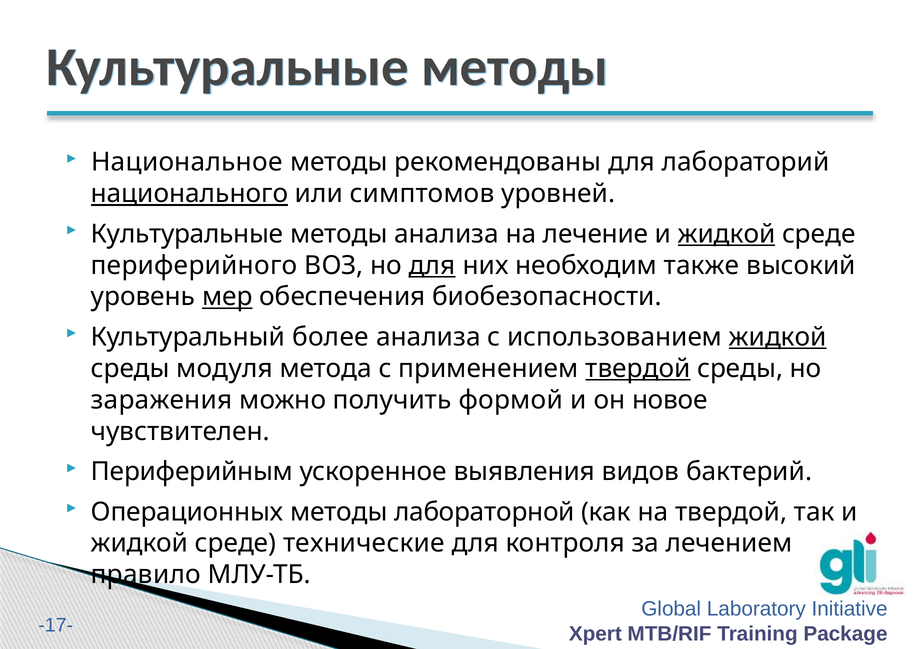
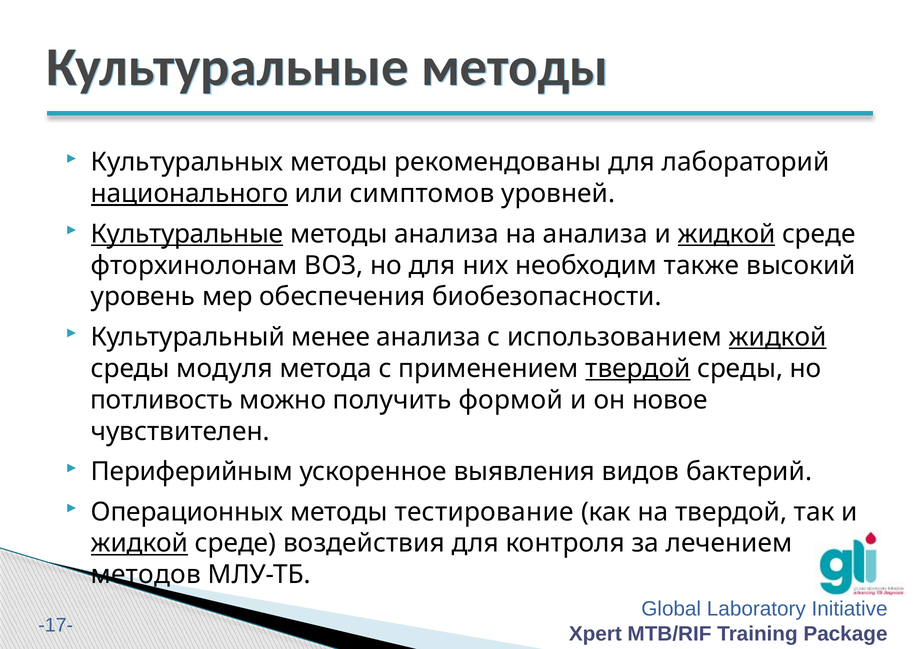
Национальное: Национальное -> Культуральных
Культуральные at (187, 234) underline: none -> present
на лечение: лечение -> анализа
периферийного: периферийного -> фторхинолонам
для at (432, 266) underline: present -> none
мер underline: present -> none
более: более -> менее
заражения: заражения -> потливость
лабораторной: лабораторной -> тестирование
жидкой at (140, 544) underline: none -> present
технические: технические -> воздействия
правило: правило -> методов
